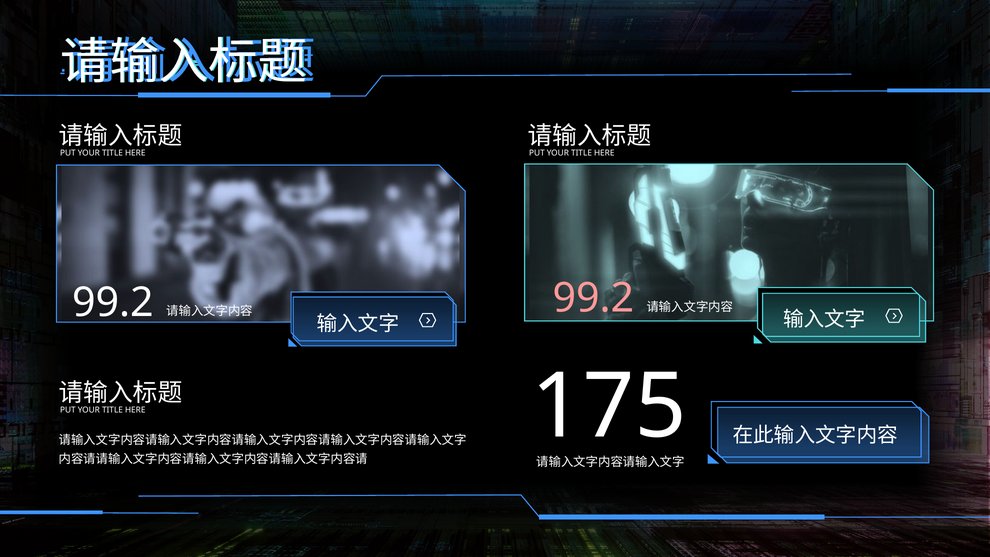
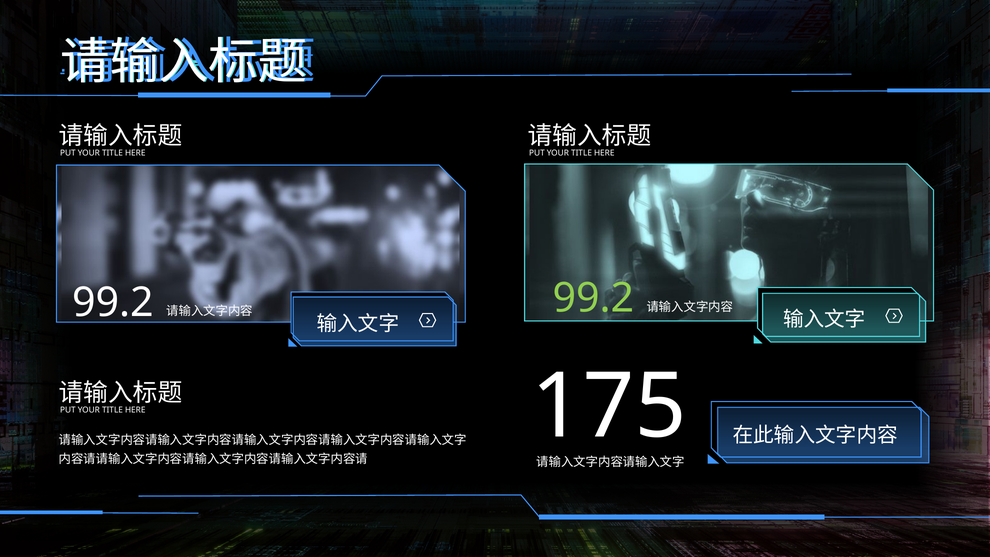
99.2 at (593, 298) colour: pink -> light green
